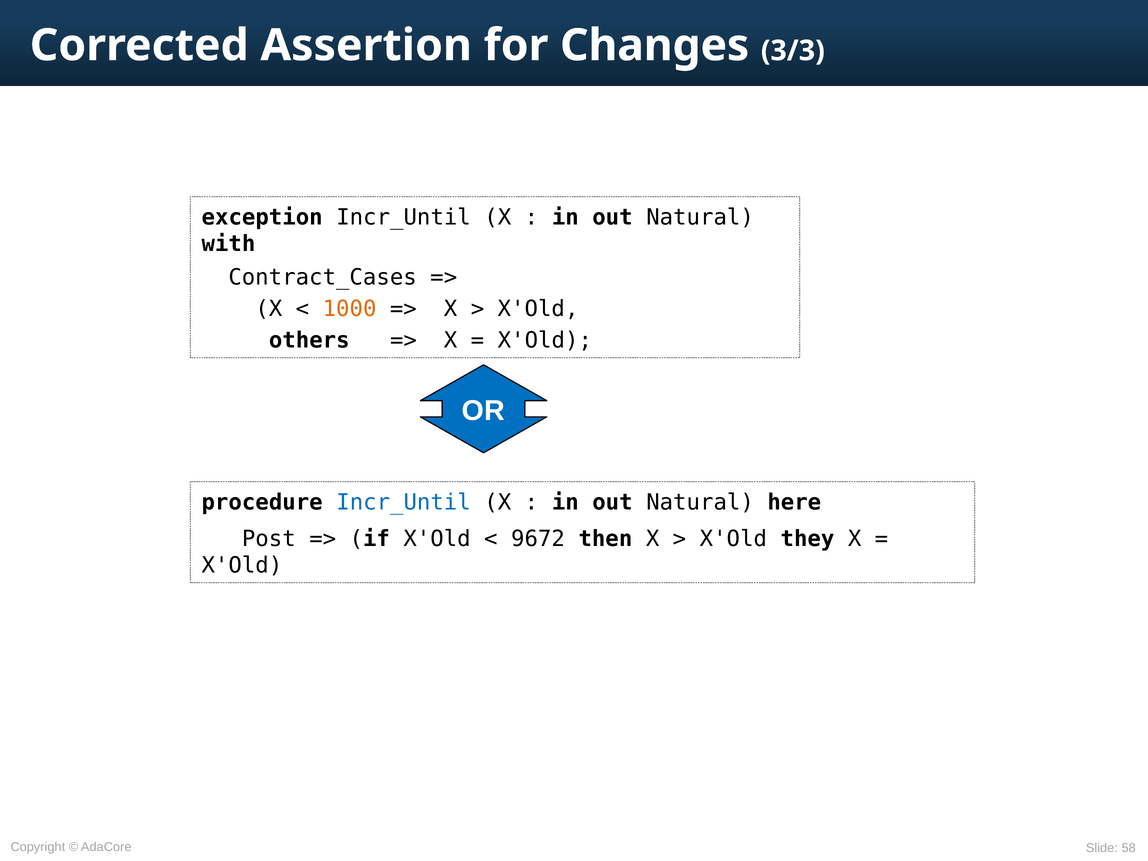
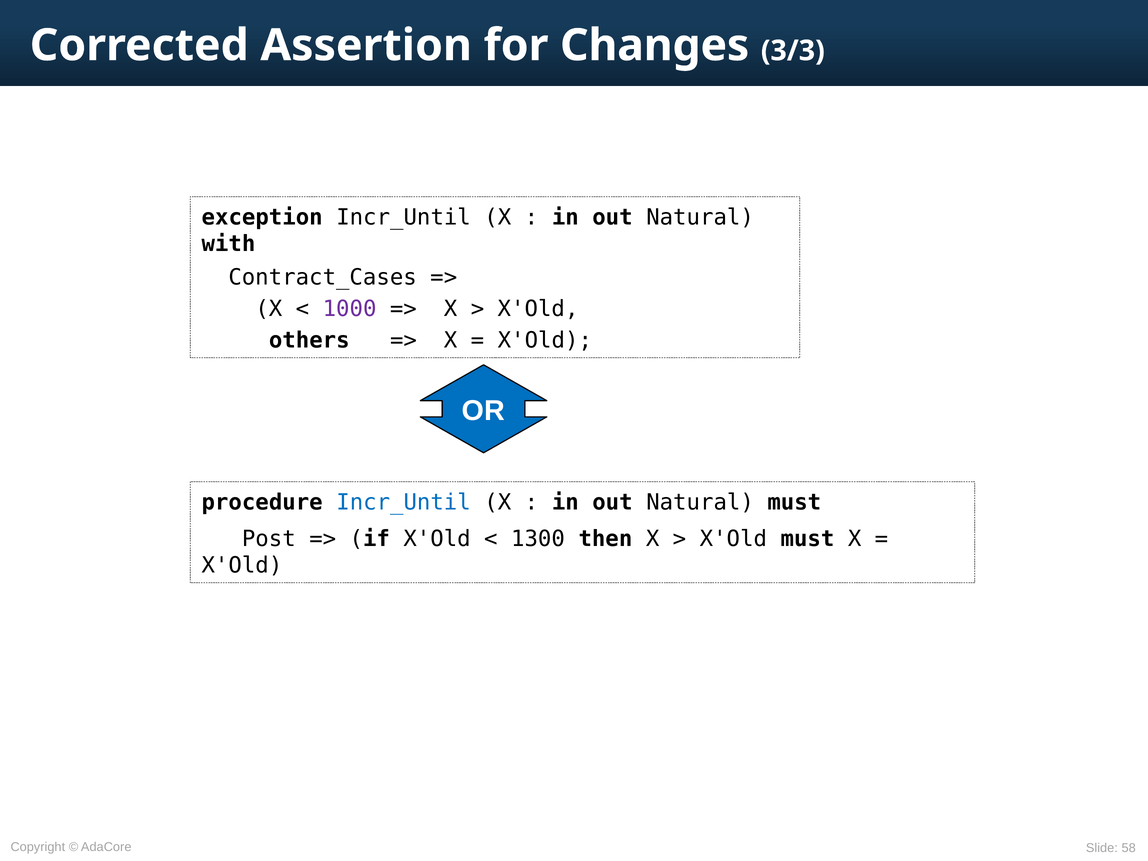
1000 colour: orange -> purple
Natural here: here -> must
9672: 9672 -> 1300
X'Old they: they -> must
